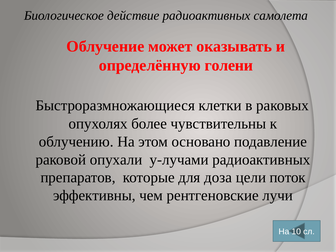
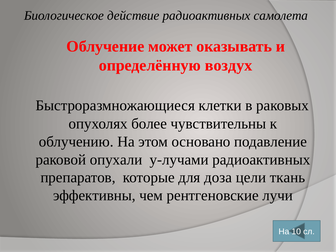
голени: голени -> воздух
поток: поток -> ткань
